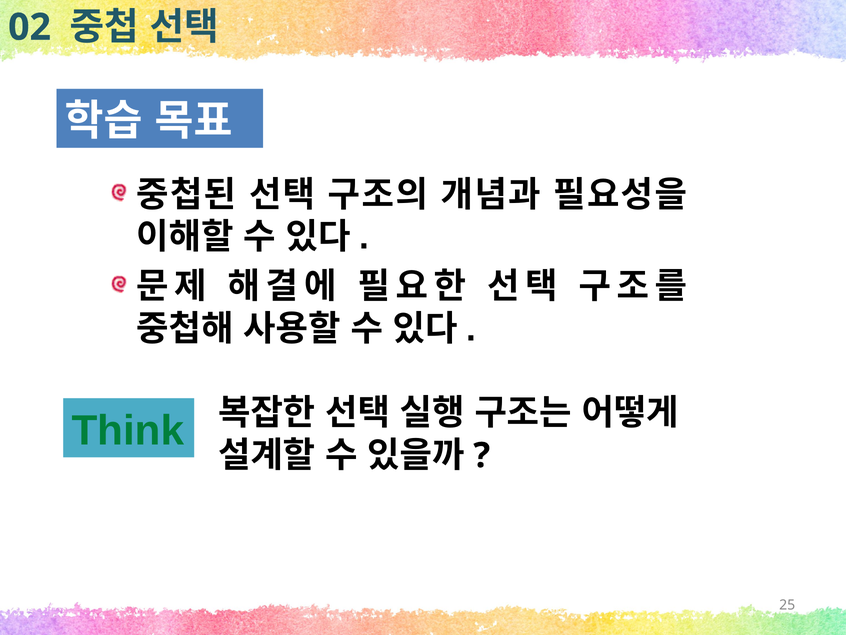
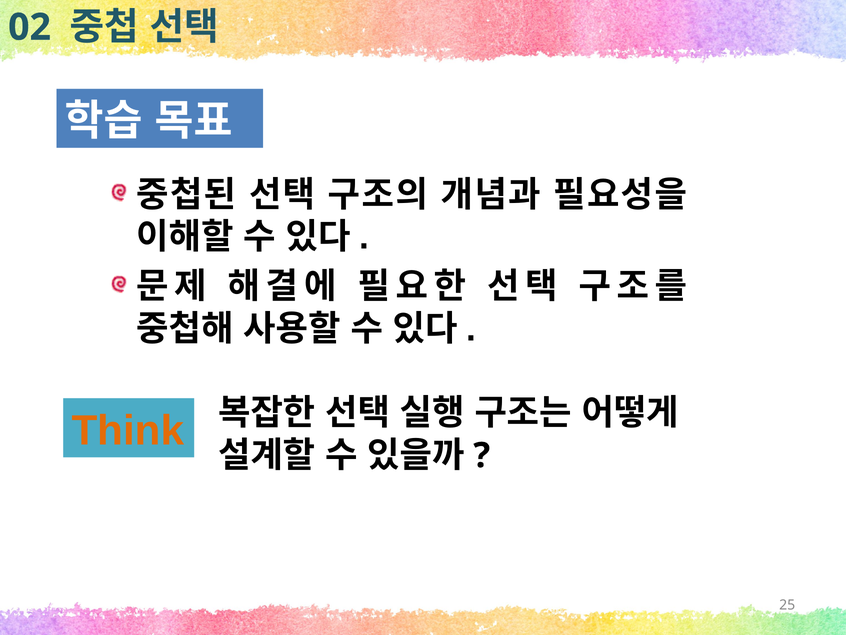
Think colour: green -> orange
